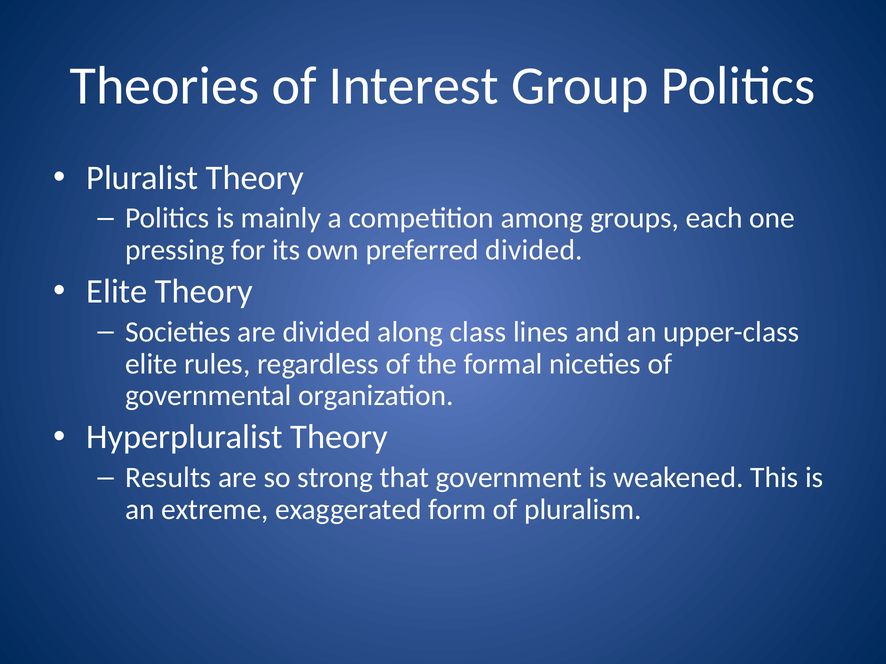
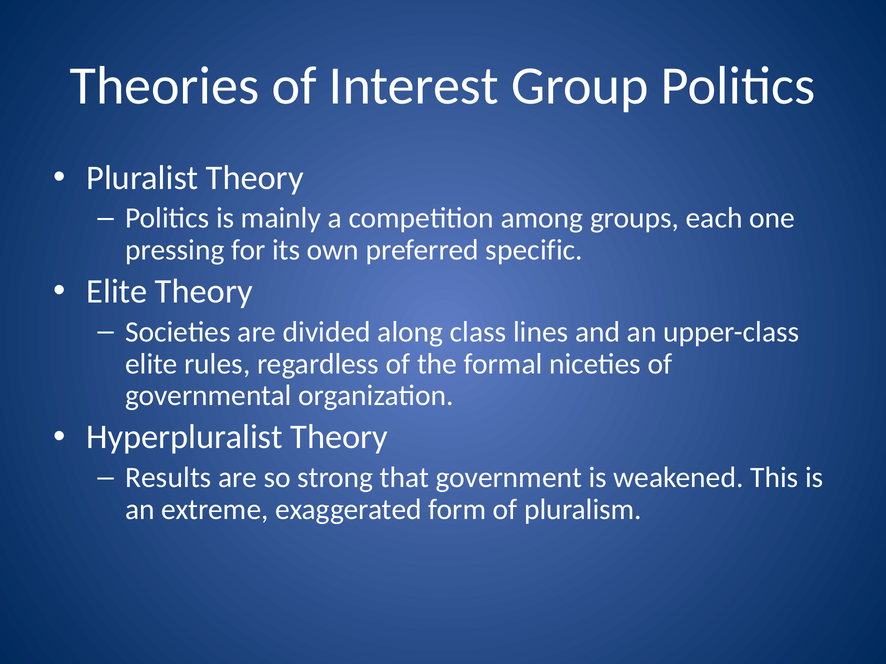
preferred divided: divided -> specific
